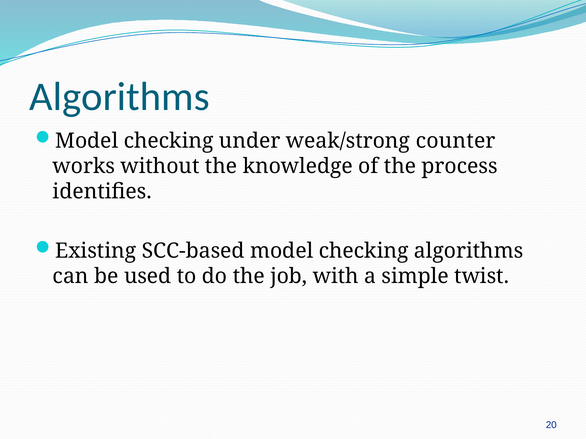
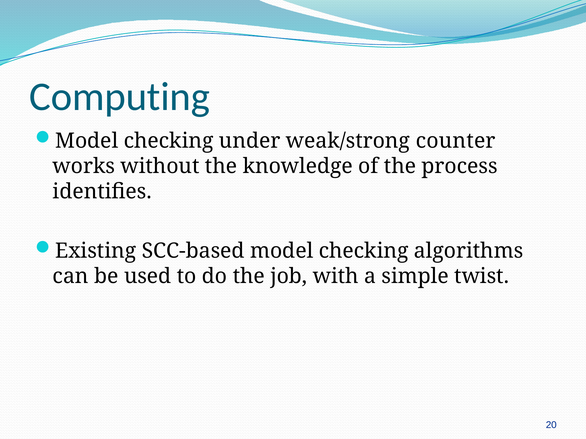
Algorithms at (120, 97): Algorithms -> Computing
